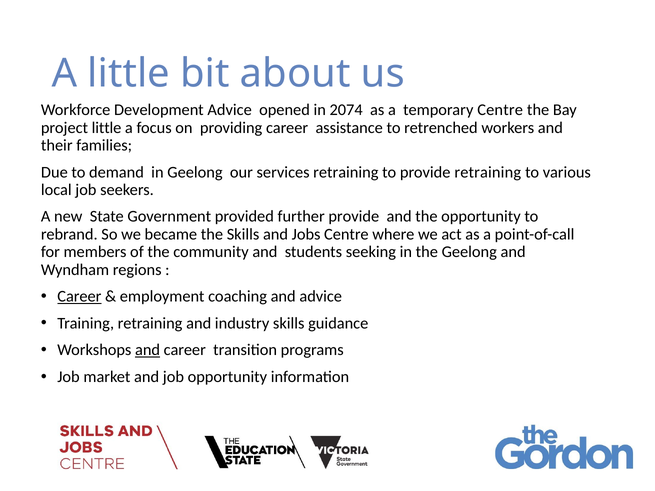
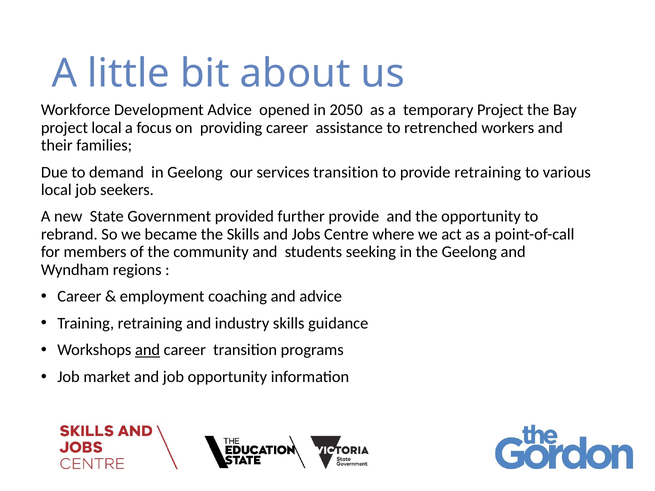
2074: 2074 -> 2050
temporary Centre: Centre -> Project
project little: little -> local
services retraining: retraining -> transition
Career at (79, 297) underline: present -> none
